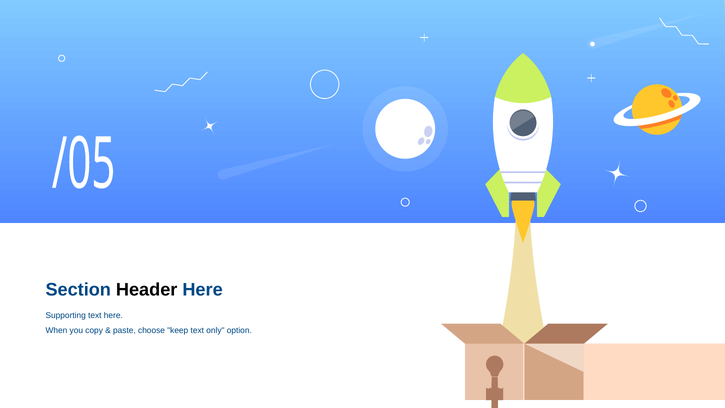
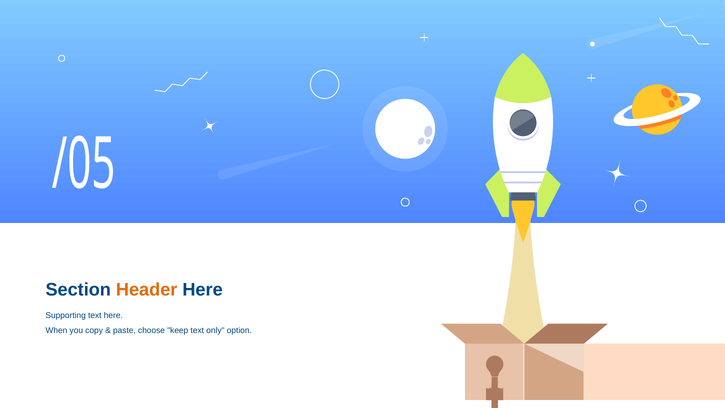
Header colour: black -> orange
